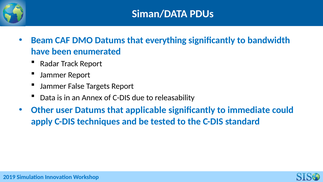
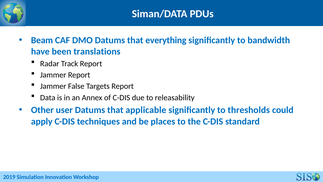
enumerated: enumerated -> translations
immediate: immediate -> thresholds
tested: tested -> places
